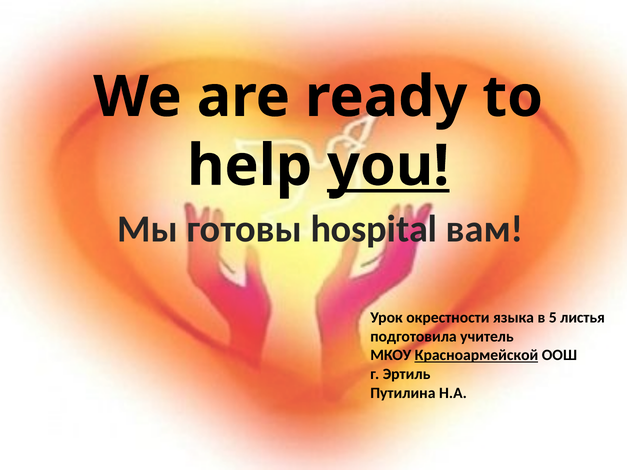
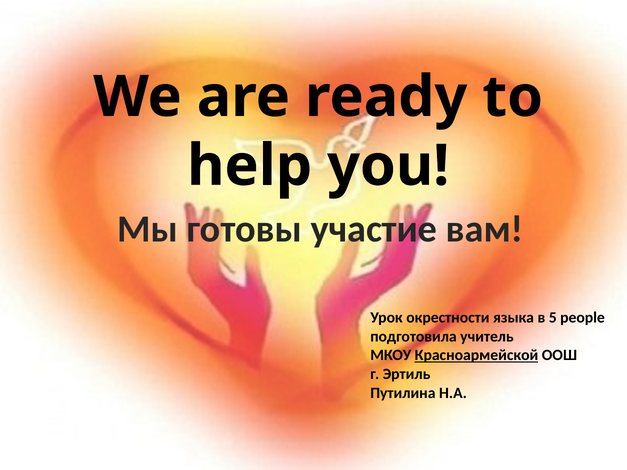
you underline: present -> none
hospital: hospital -> участие
листья: листья -> people
